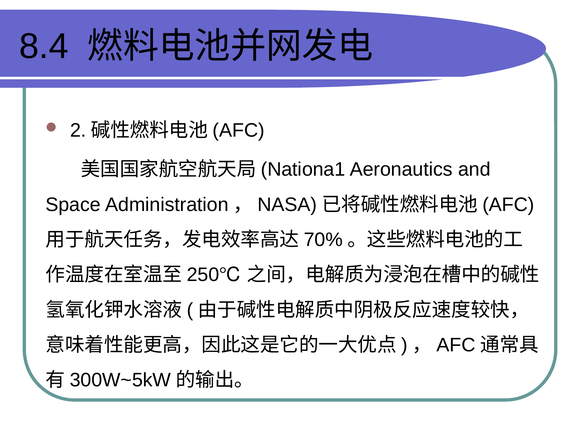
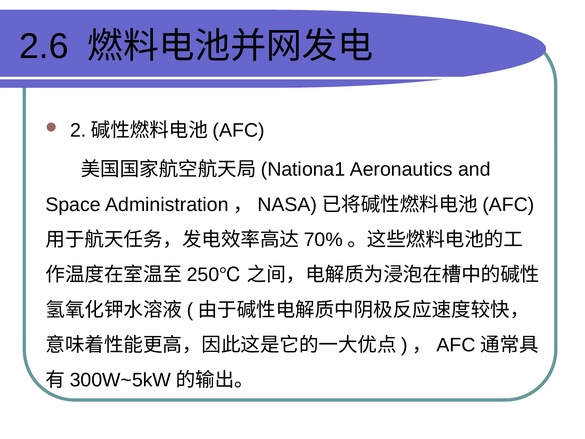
8.4: 8.4 -> 2.6
